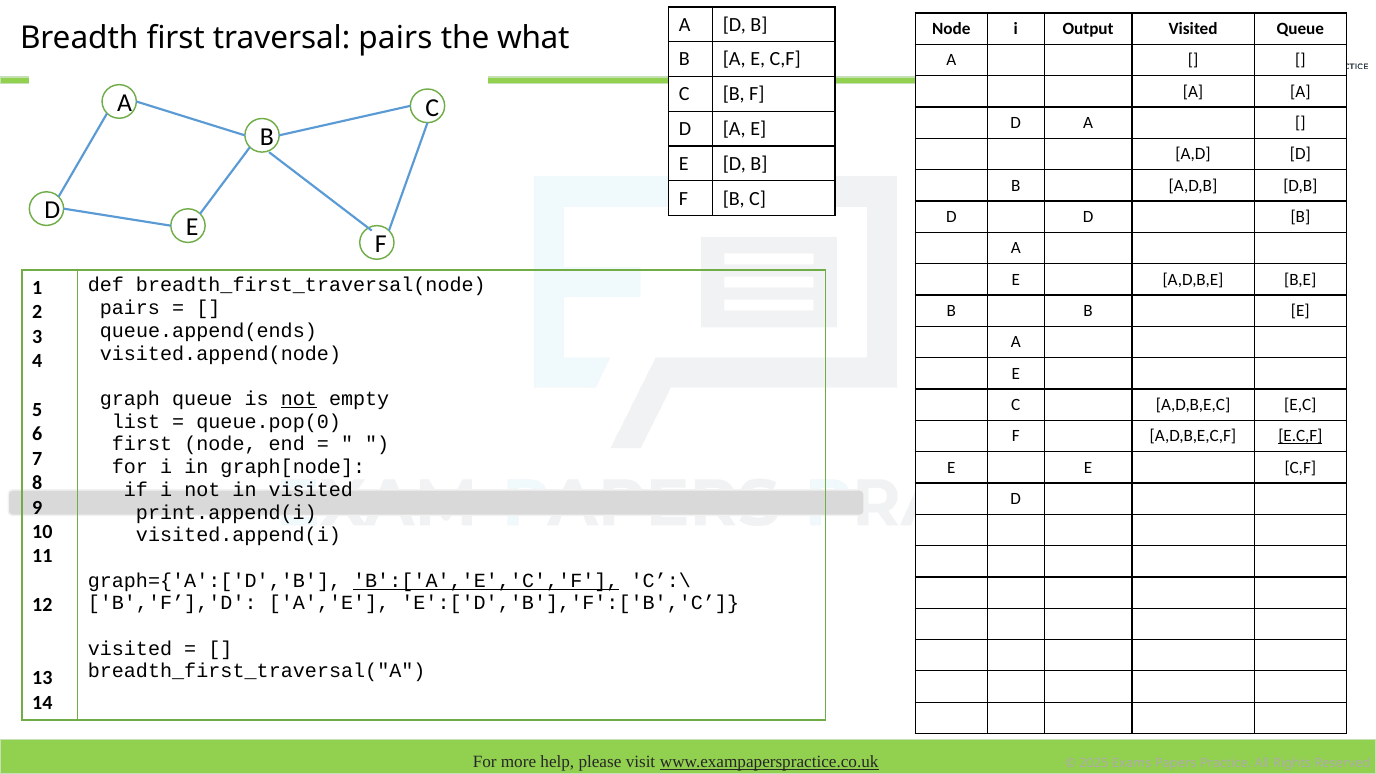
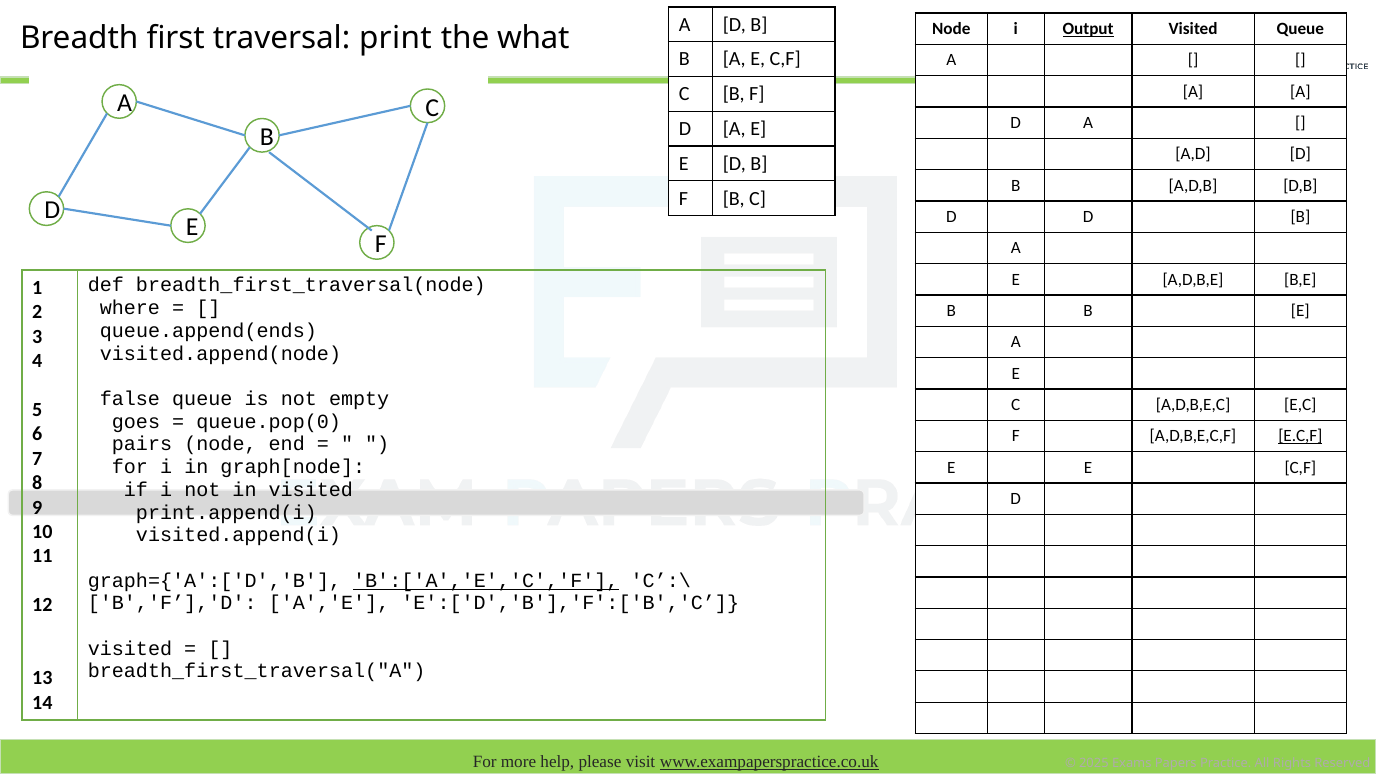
Output underline: none -> present
traversal pairs: pairs -> print
pairs at (130, 308): pairs -> where
graph: graph -> false
not at (299, 399) underline: present -> none
list: list -> goes
first at (142, 444): first -> pairs
